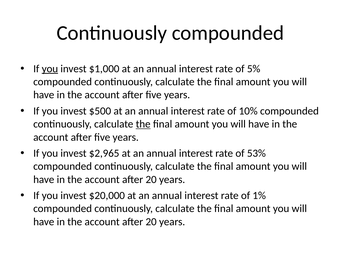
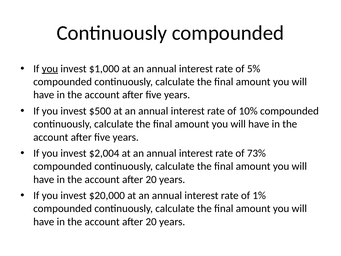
the at (143, 124) underline: present -> none
$2,965: $2,965 -> $2,004
53%: 53% -> 73%
